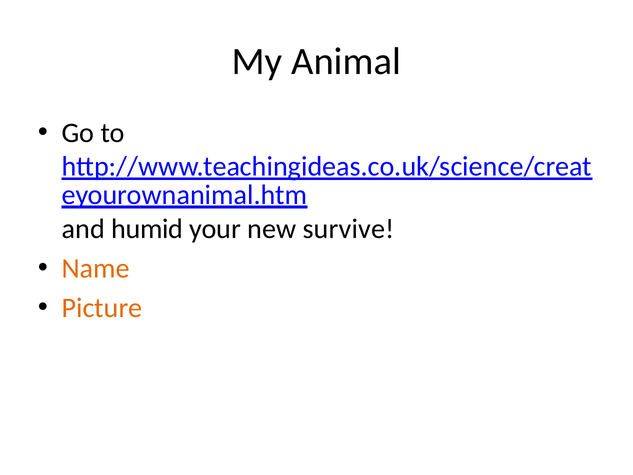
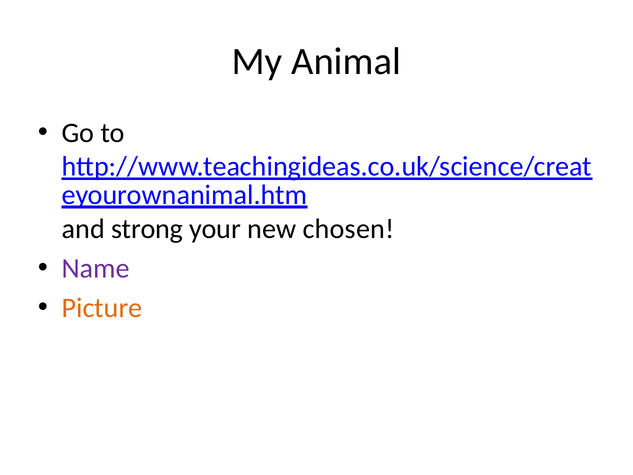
humid: humid -> strong
survive: survive -> chosen
Name colour: orange -> purple
